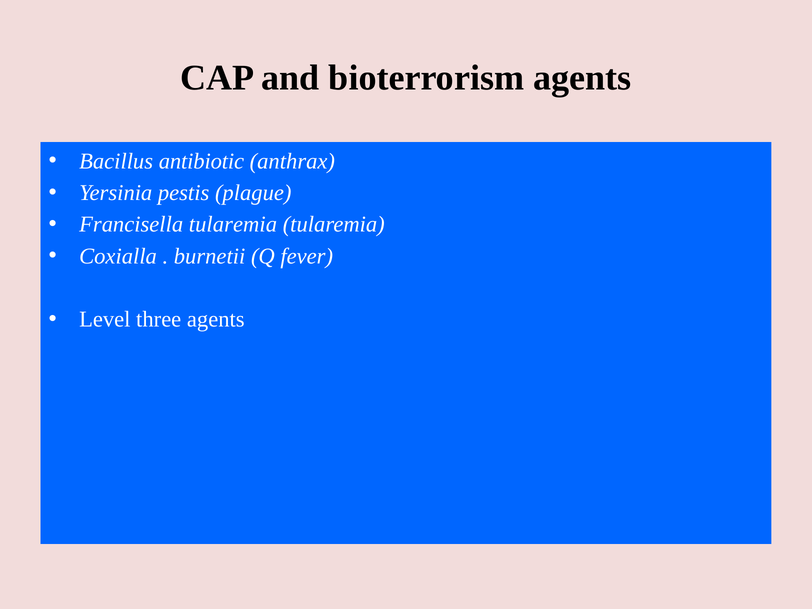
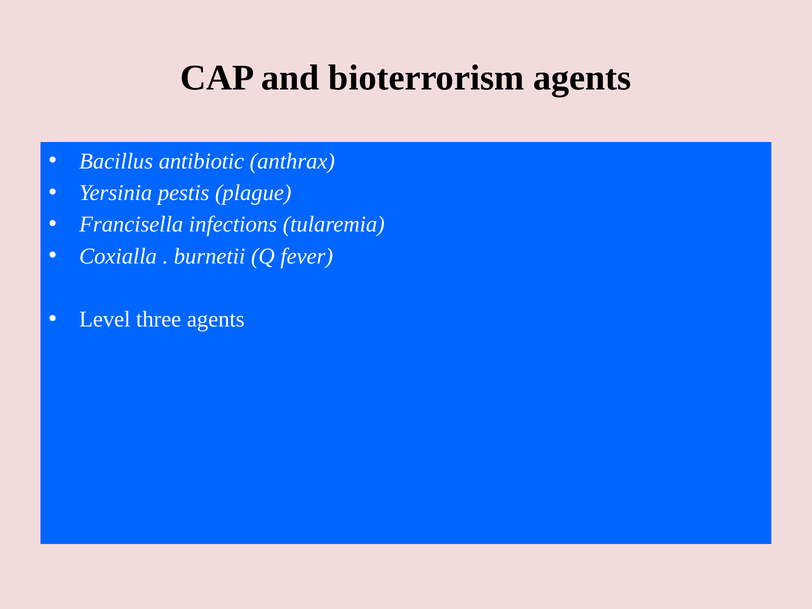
Francisella tularemia: tularemia -> infections
